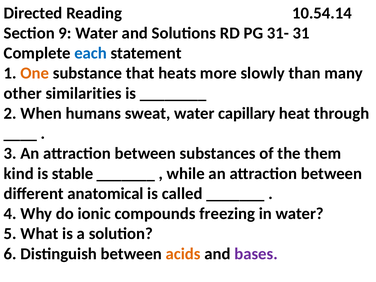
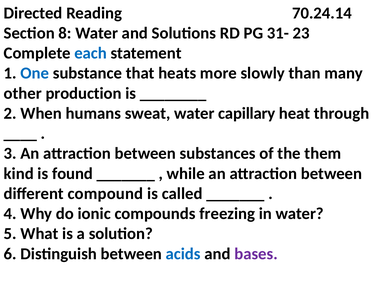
10.54.14: 10.54.14 -> 70.24.14
9: 9 -> 8
31: 31 -> 23
One colour: orange -> blue
similarities: similarities -> production
stable: stable -> found
anatomical: anatomical -> compound
acids colour: orange -> blue
